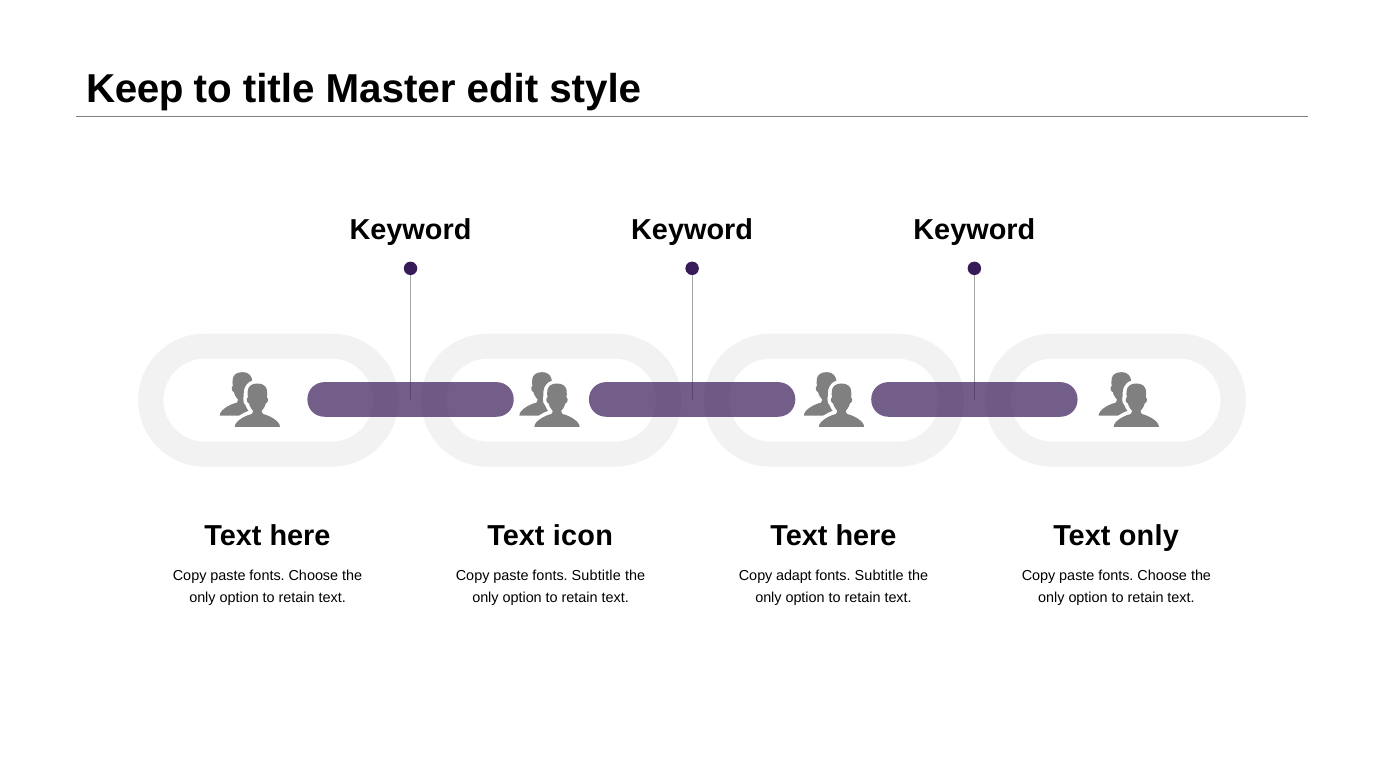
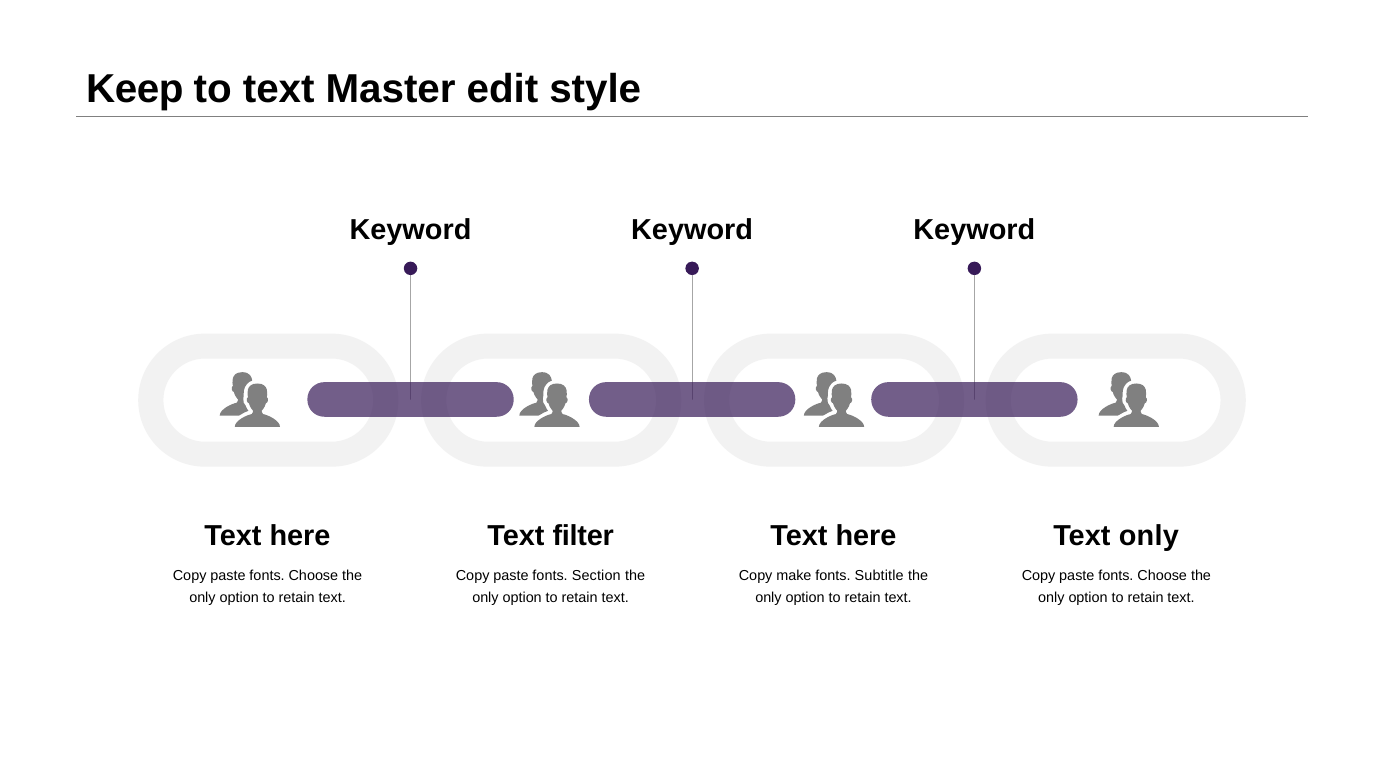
to title: title -> text
icon: icon -> filter
paste fonts Subtitle: Subtitle -> Section
adapt: adapt -> make
